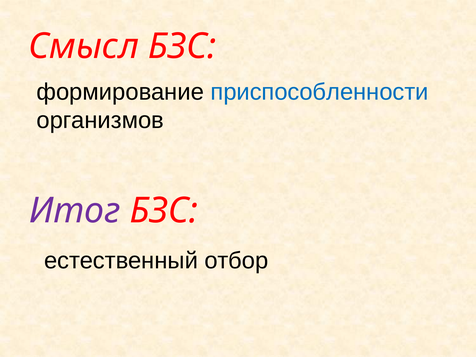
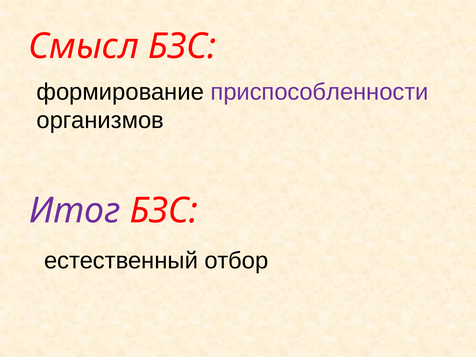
приспособленности colour: blue -> purple
